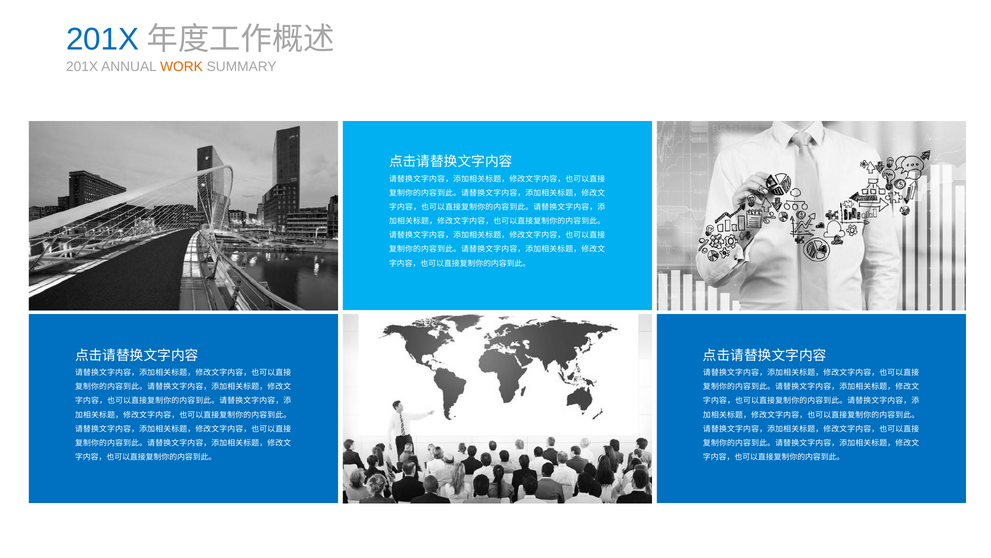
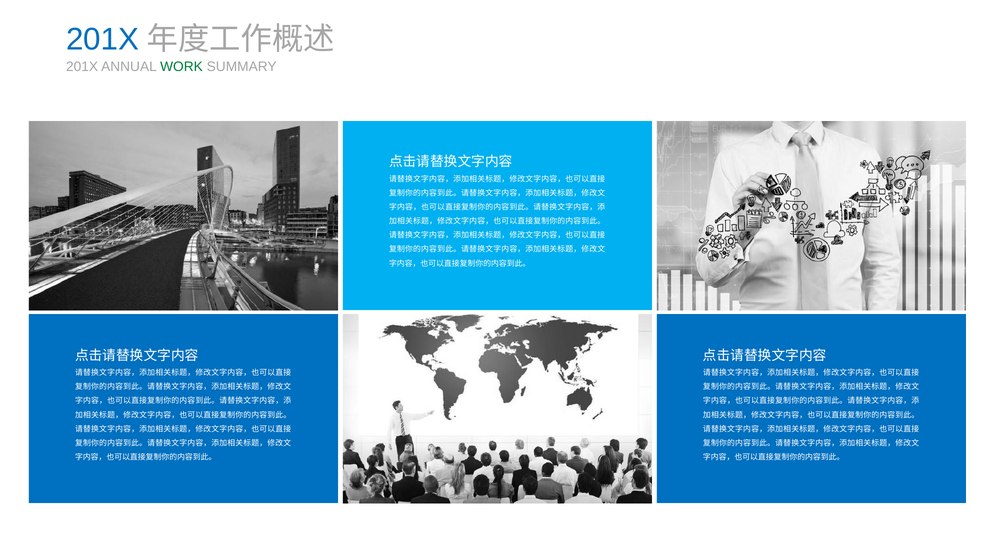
WORK colour: orange -> green
